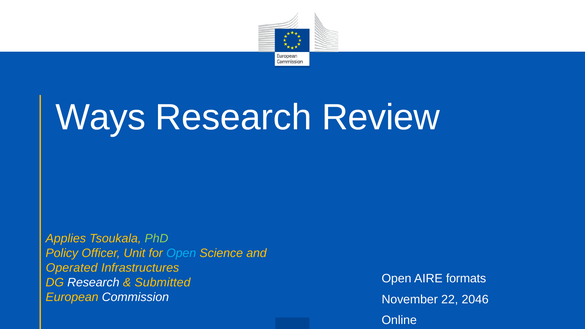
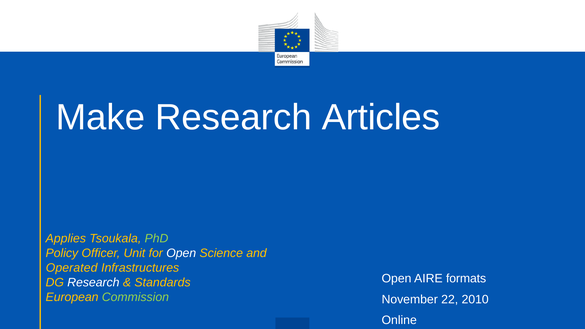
Ways: Ways -> Make
Review: Review -> Articles
Open at (181, 253) colour: light blue -> white
Submitted: Submitted -> Standards
Commission colour: white -> light green
2046: 2046 -> 2010
